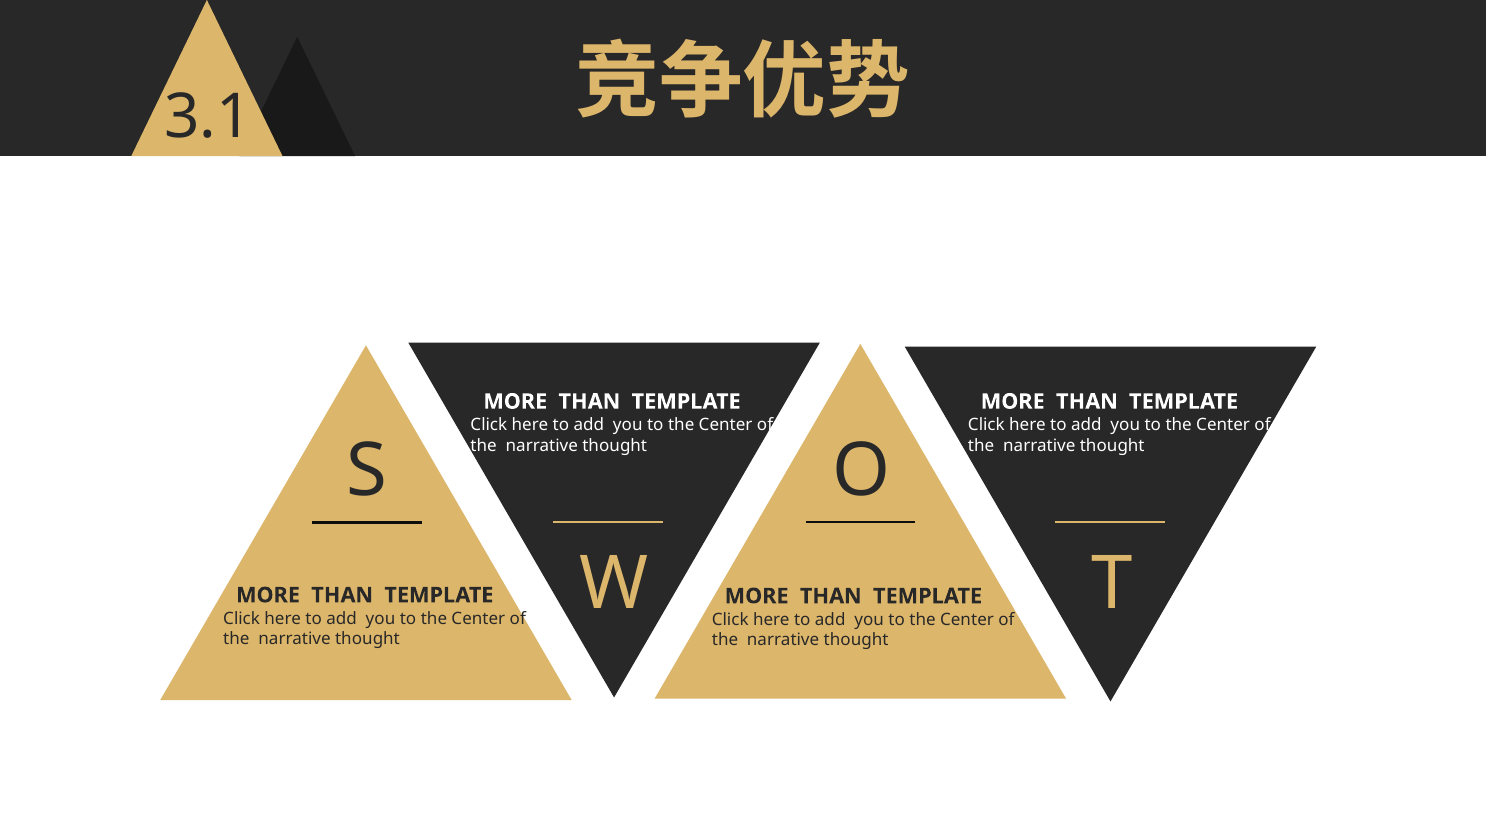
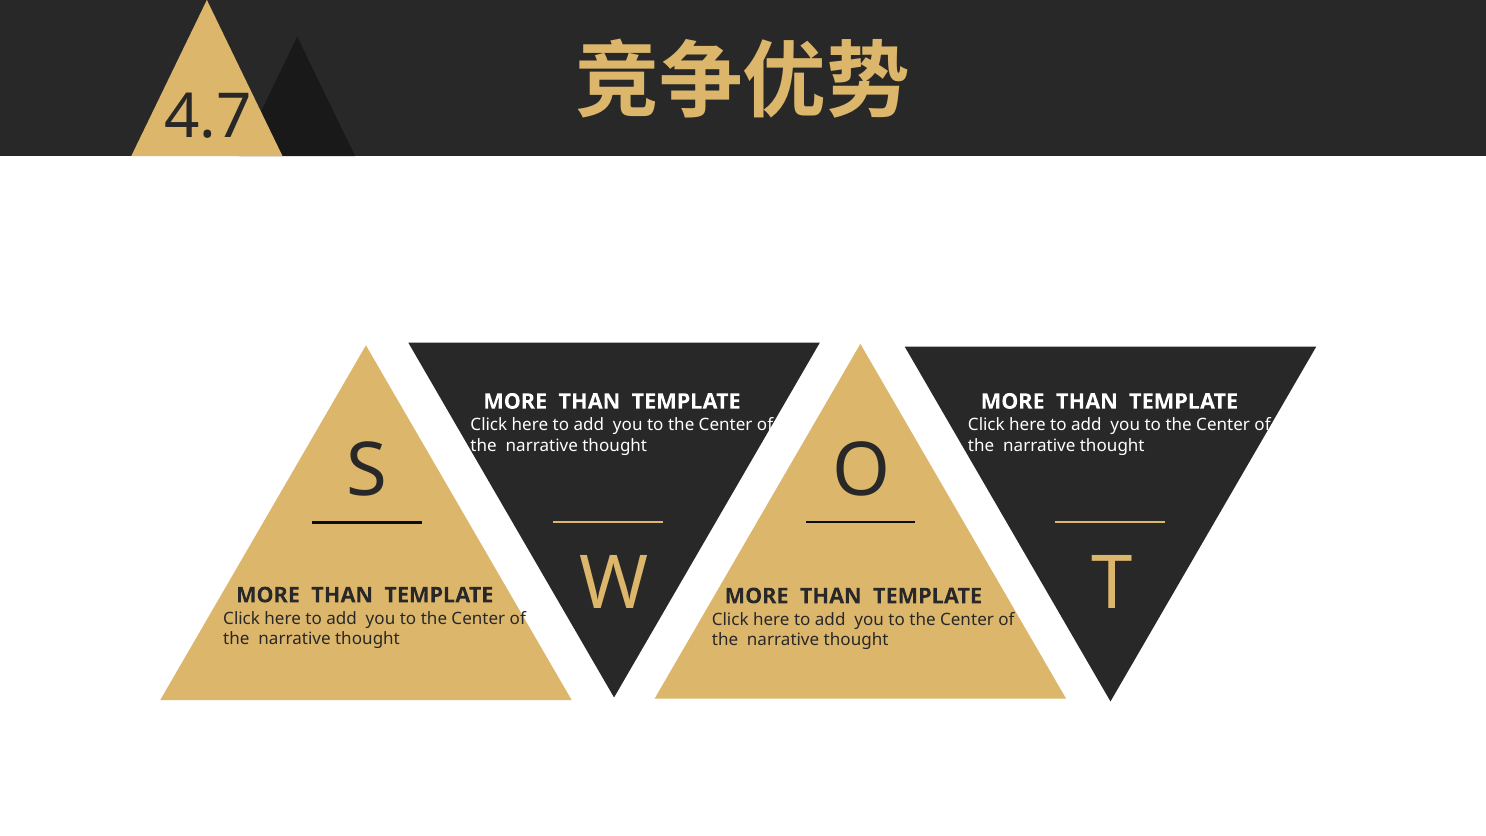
3.1: 3.1 -> 4.7
